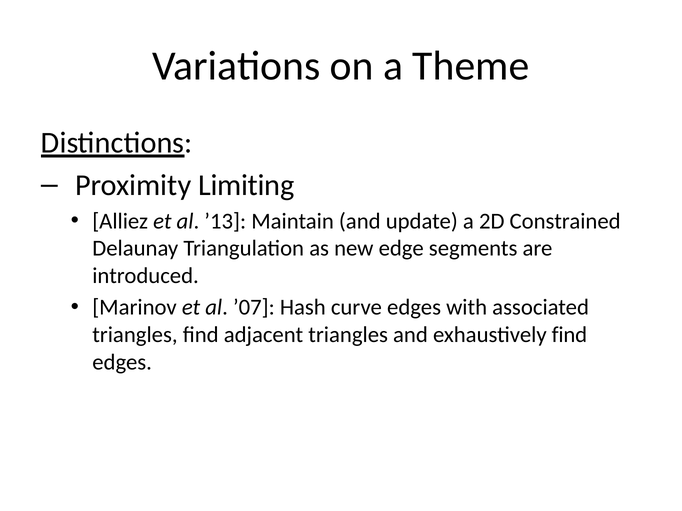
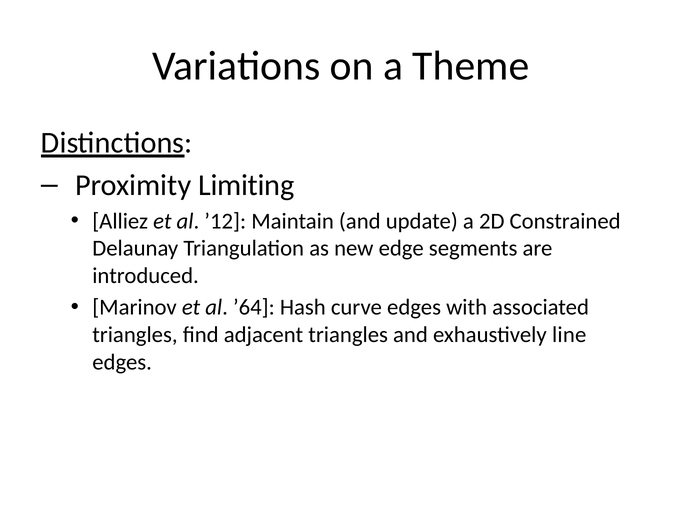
’13: ’13 -> ’12
’07: ’07 -> ’64
exhaustively find: find -> line
